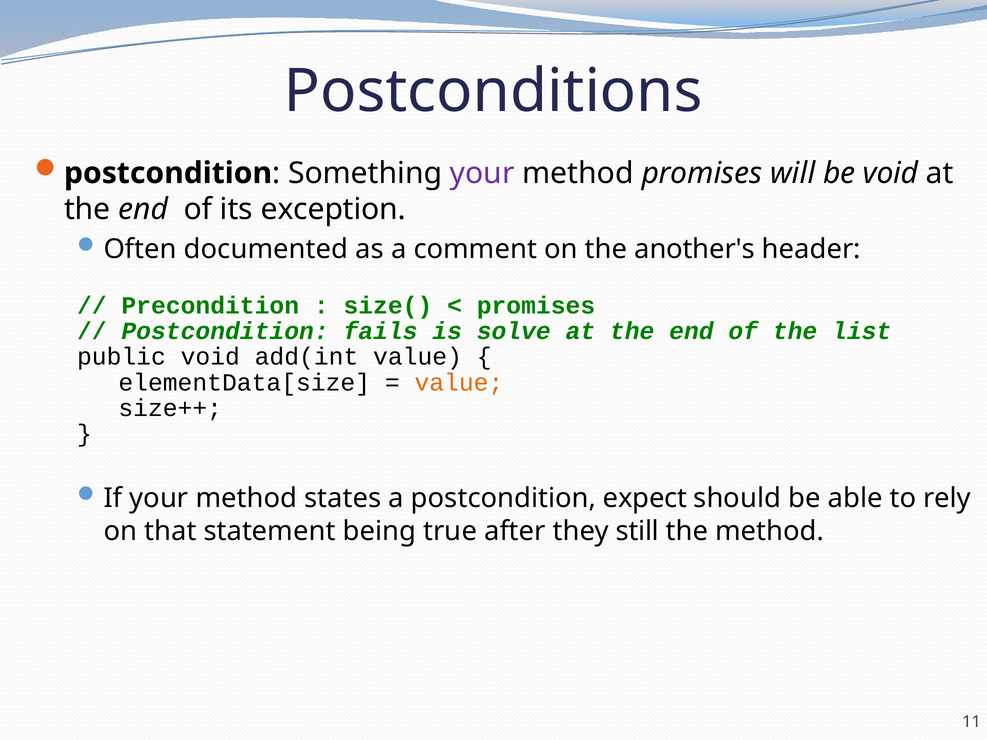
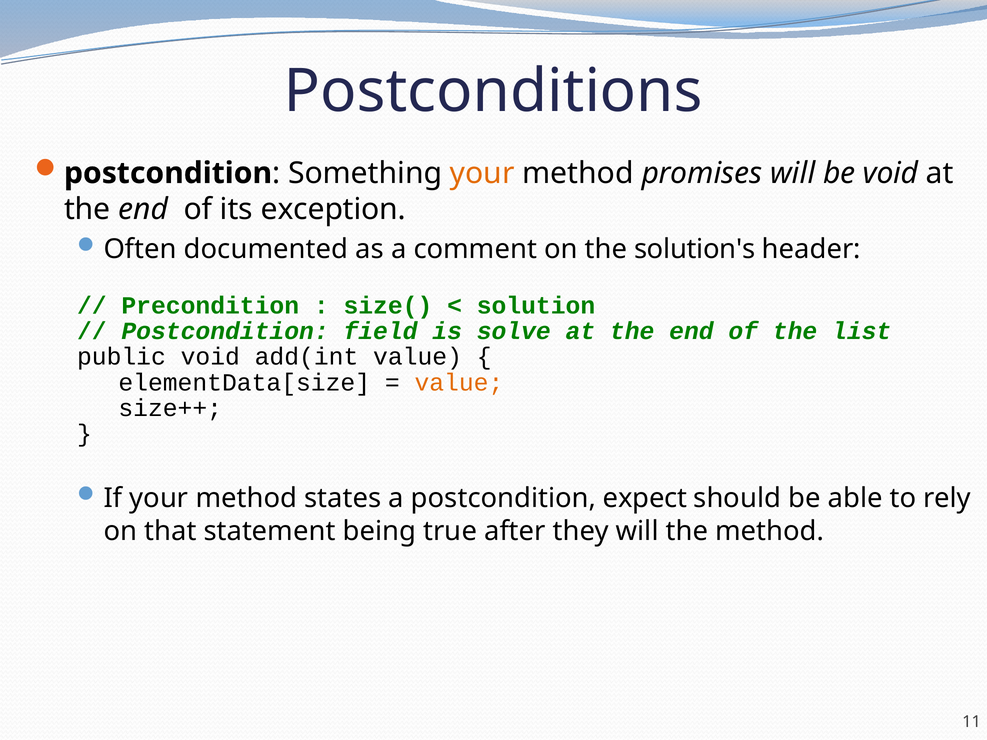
your at (482, 173) colour: purple -> orange
another's: another's -> solution's
promises at (536, 306): promises -> solution
fails: fails -> field
they still: still -> will
